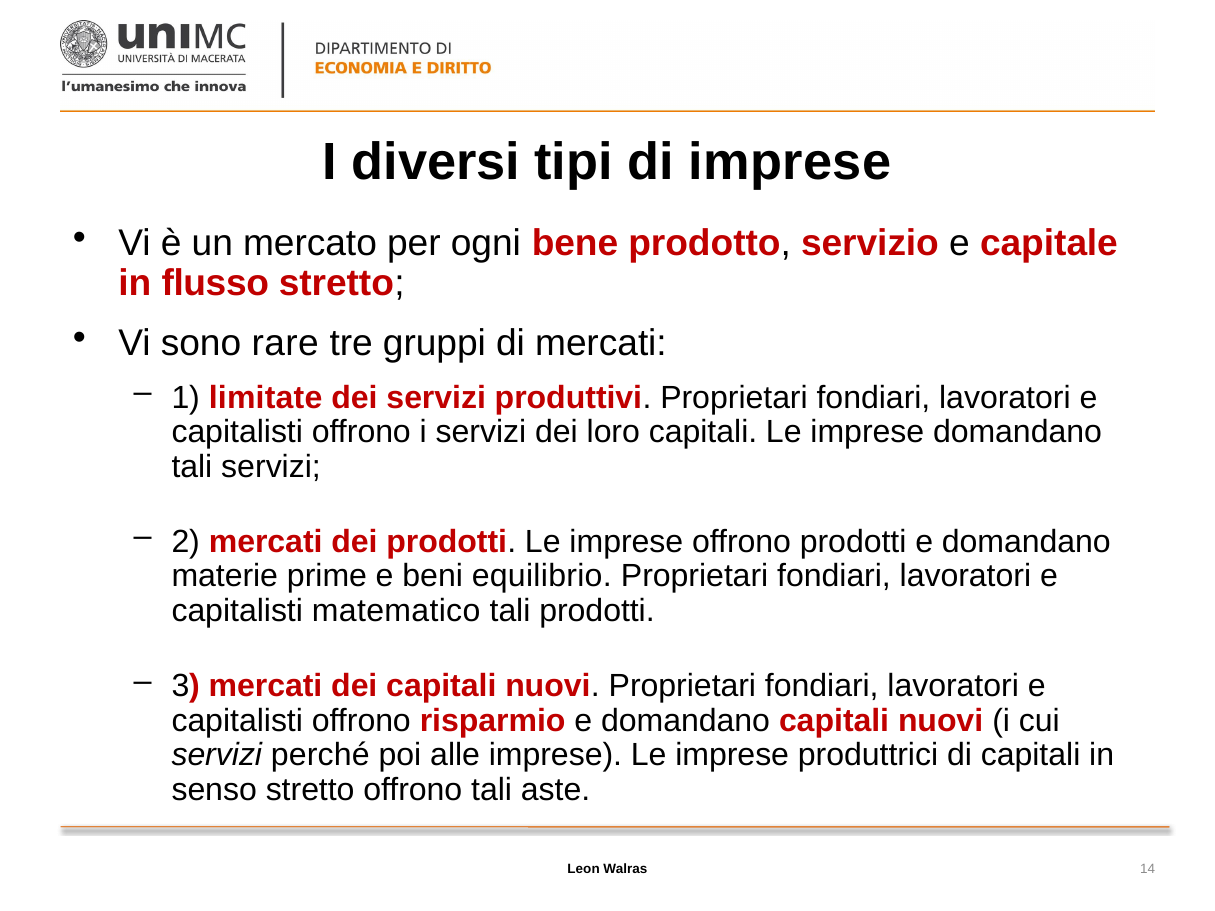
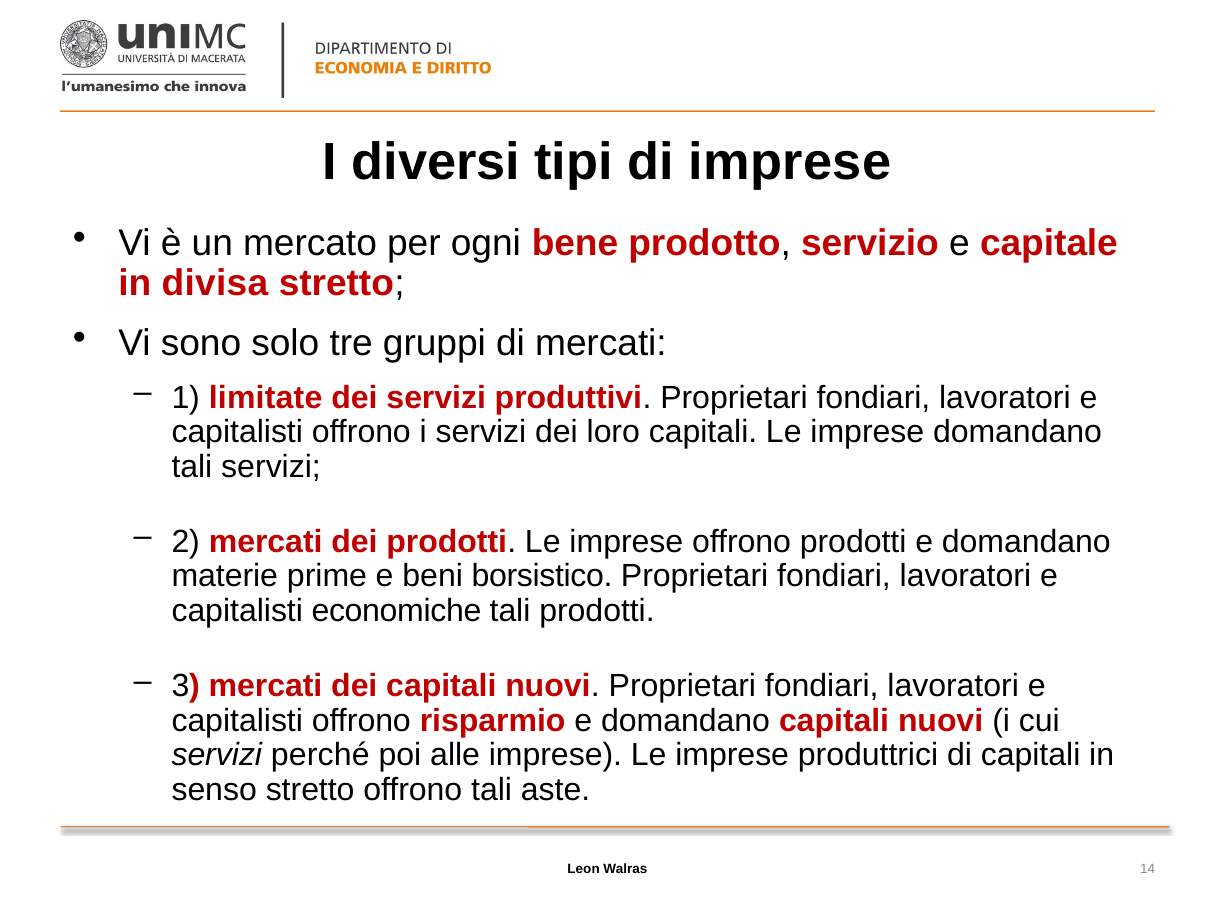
flusso: flusso -> divisa
rare: rare -> solo
equilibrio: equilibrio -> borsistico
matematico: matematico -> economiche
